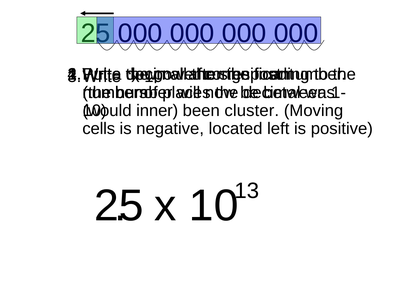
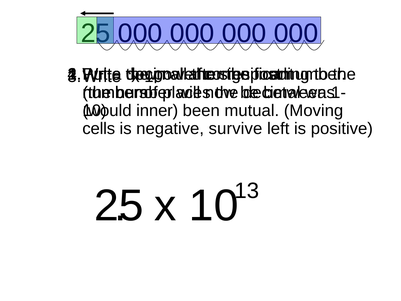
cluster: cluster -> mutual
located: located -> survive
